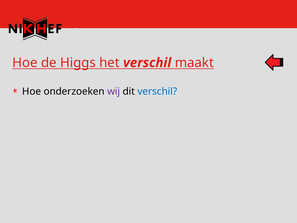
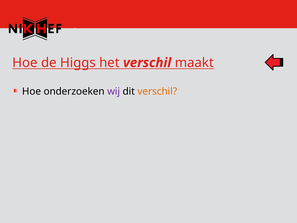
verschil at (157, 91) colour: blue -> orange
